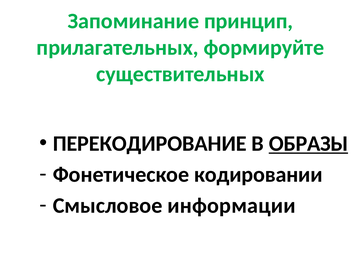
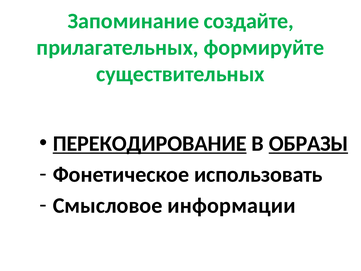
принцип: принцип -> создайте
ПЕРЕКОДИРОВАНИЕ underline: none -> present
кодировании: кодировании -> использовать
